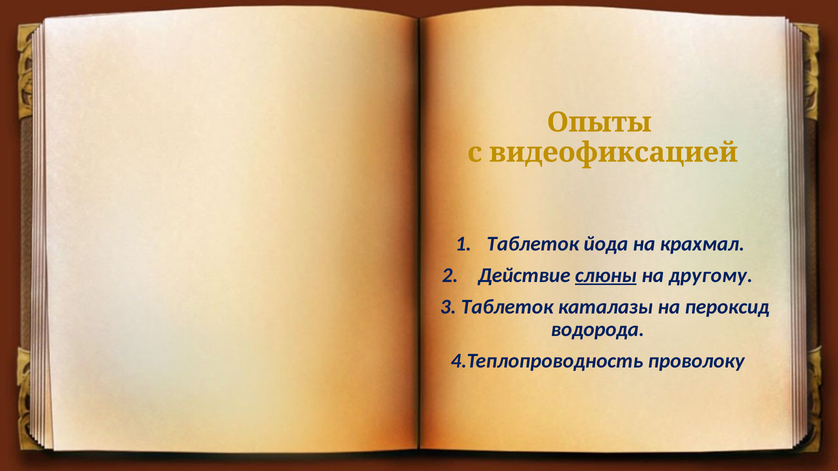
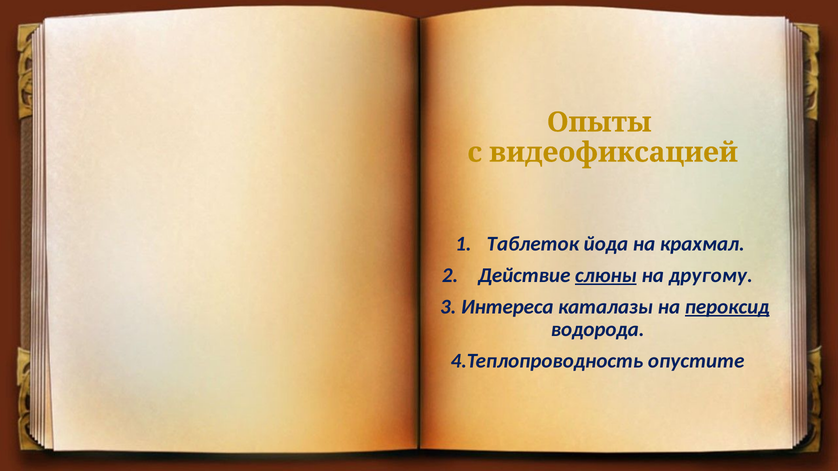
3 Таблеток: Таблеток -> Интереса
пероксид underline: none -> present
проволоку: проволоку -> опустите
